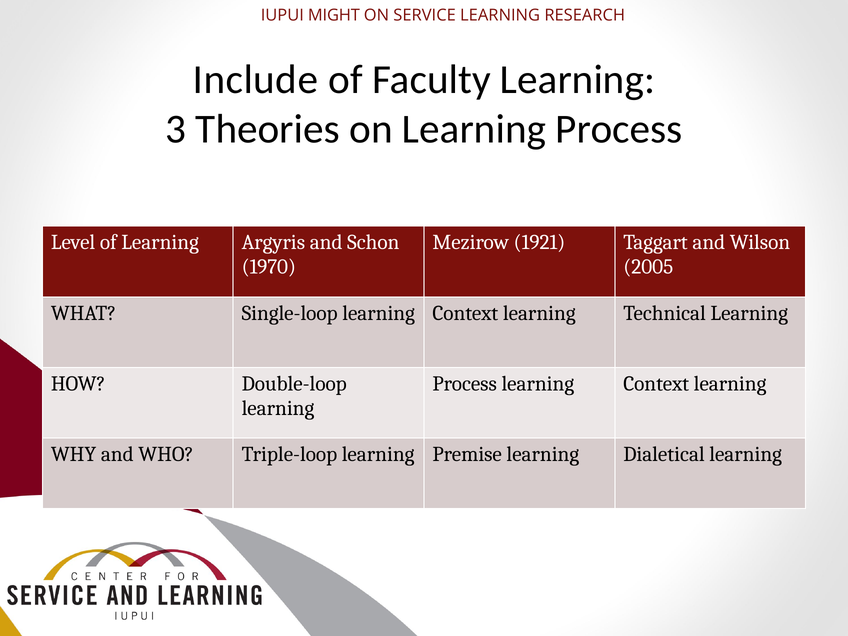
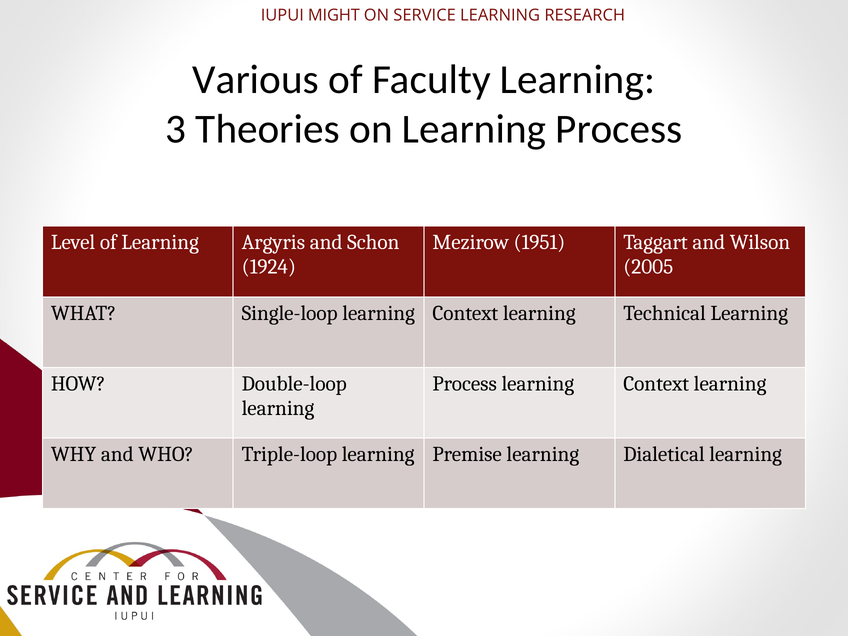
Include: Include -> Various
1921: 1921 -> 1951
1970: 1970 -> 1924
